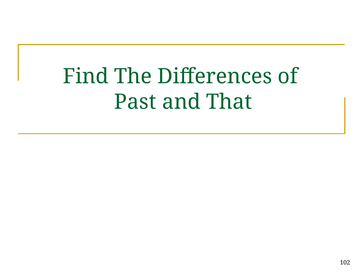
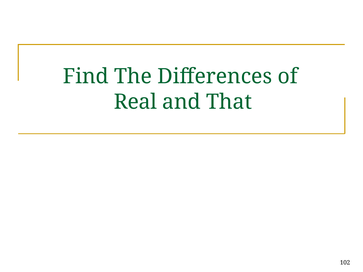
Past: Past -> Real
